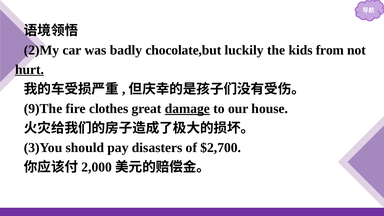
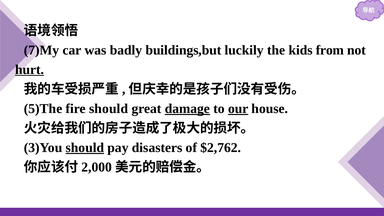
2)My: 2)My -> 7)My
chocolate,but: chocolate,but -> buildings,but
9)The: 9)The -> 5)The
fire clothes: clothes -> should
our underline: none -> present
should at (85, 148) underline: none -> present
$2,700: $2,700 -> $2,762
